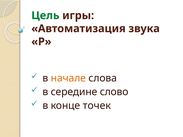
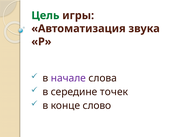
начале colour: orange -> purple
слово: слово -> точек
точек: точек -> слово
